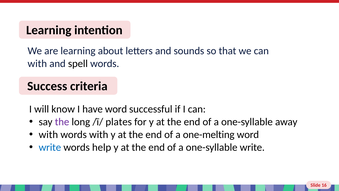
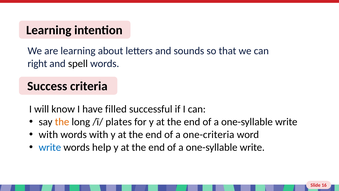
with at (37, 64): with -> right
have word: word -> filled
the at (62, 122) colour: purple -> orange
away at (286, 122): away -> write
one-melting: one-melting -> one-criteria
